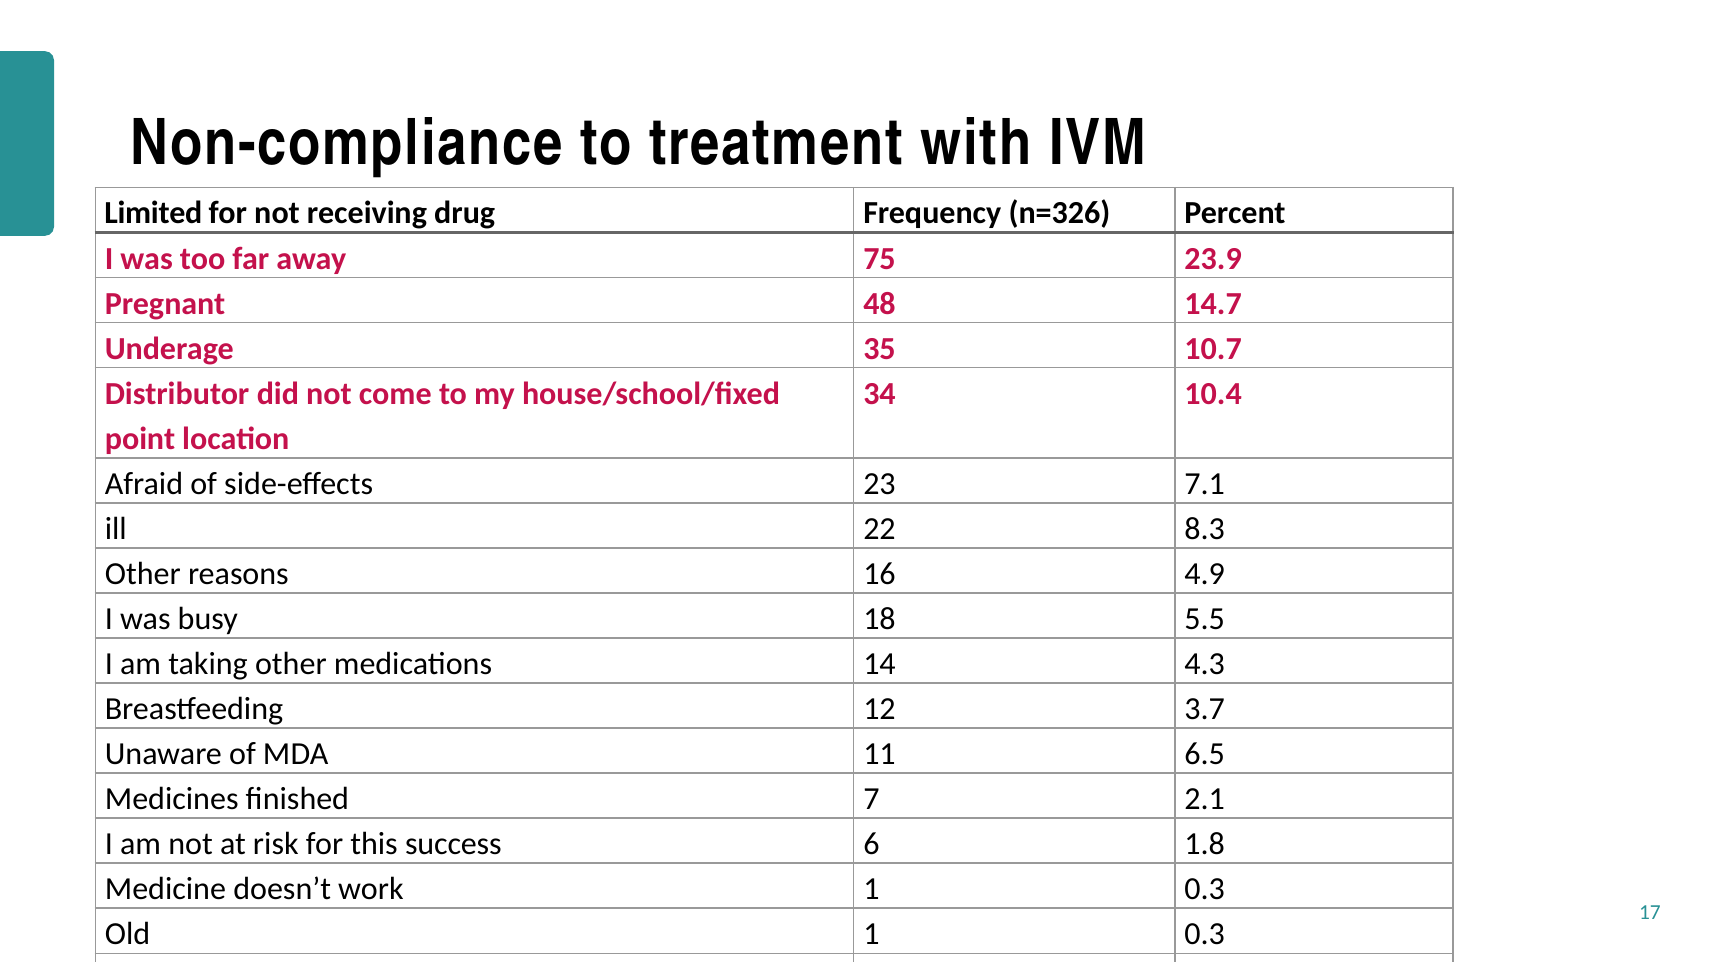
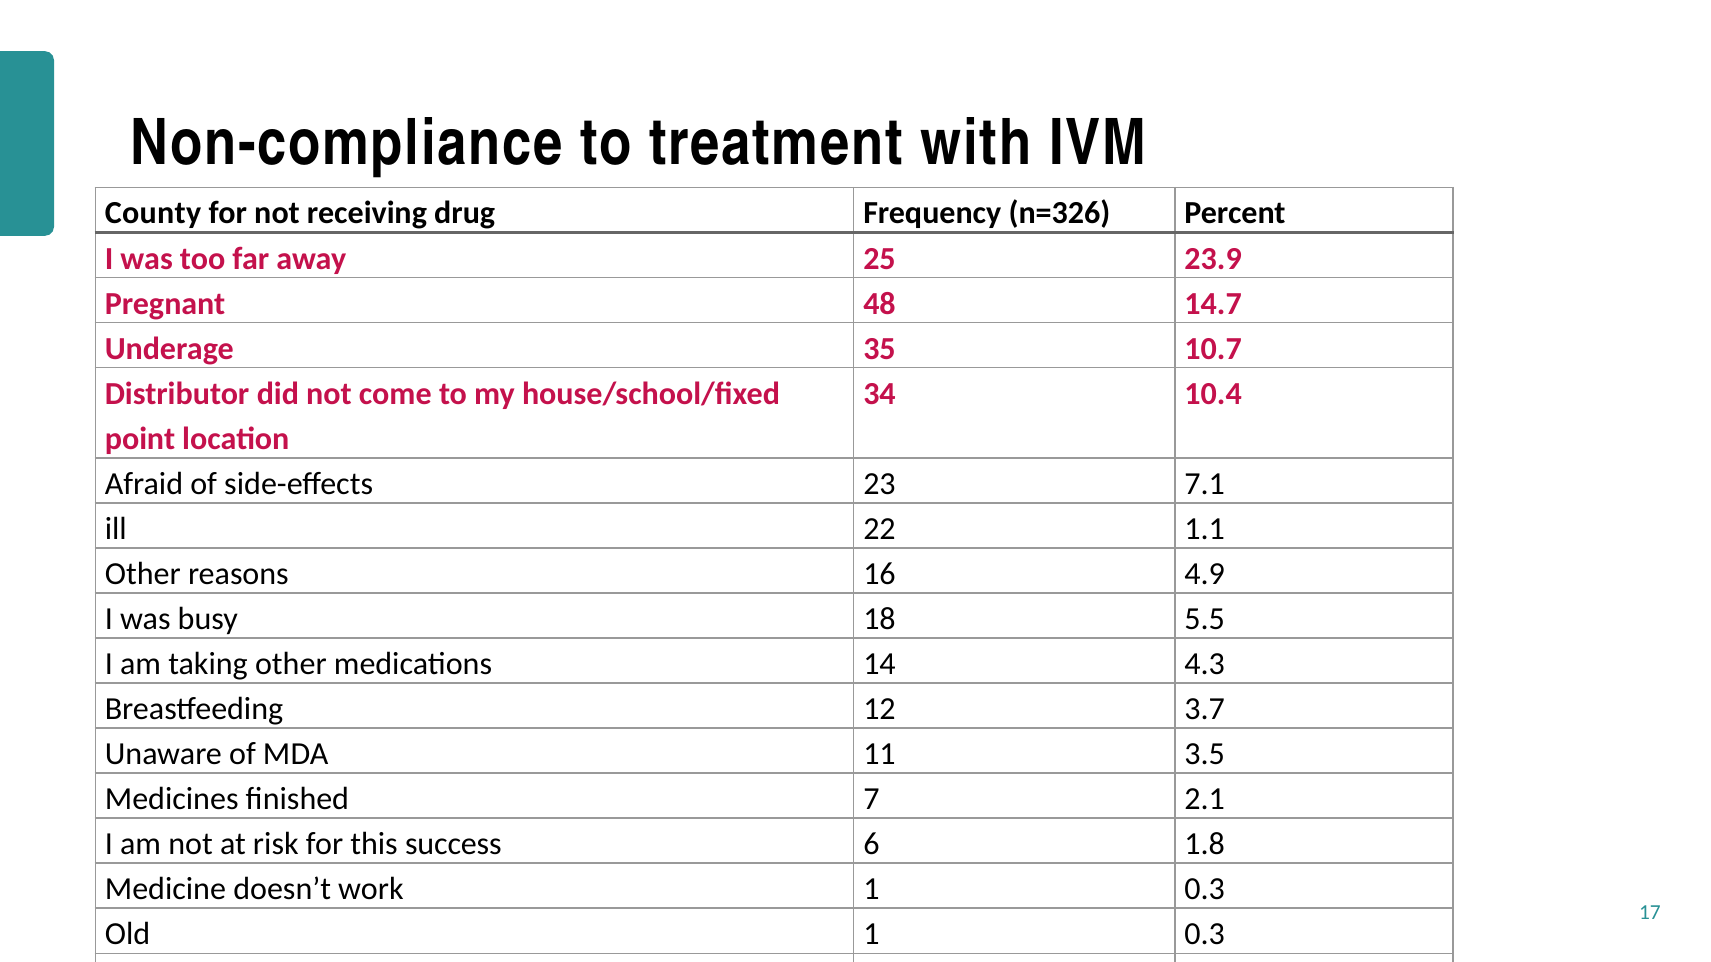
Limited: Limited -> County
75: 75 -> 25
8.3: 8.3 -> 1.1
6.5: 6.5 -> 3.5
